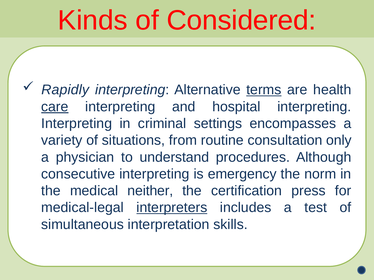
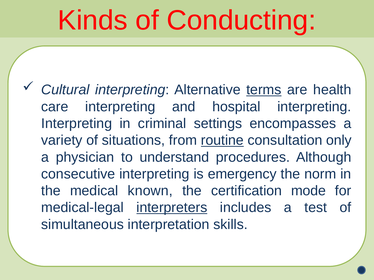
Considered: Considered -> Conducting
Rapidly: Rapidly -> Cultural
care underline: present -> none
routine underline: none -> present
neither: neither -> known
press: press -> mode
